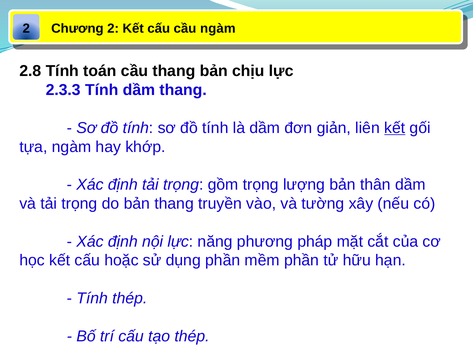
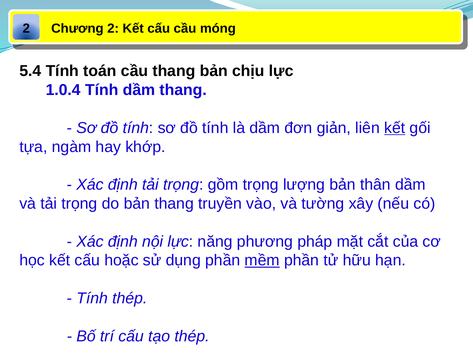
cầu ngàm: ngàm -> móng
2.8: 2.8 -> 5.4
2.3.3: 2.3.3 -> 1.0.4
mềm underline: none -> present
